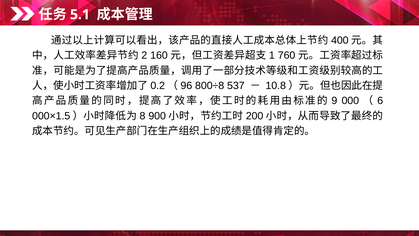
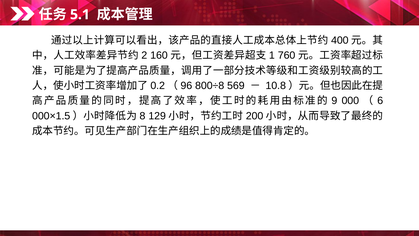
537: 537 -> 569
900: 900 -> 129
